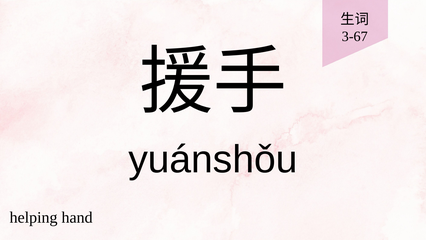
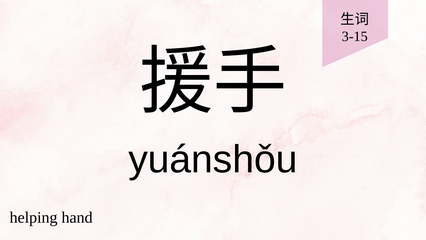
3-67: 3-67 -> 3-15
